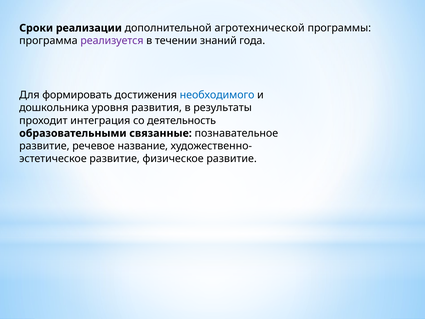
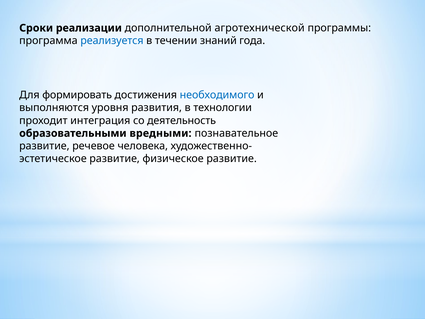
реализуется colour: purple -> blue
дошкольника: дошкольника -> выполняются
результаты: результаты -> технологии
связанные: связанные -> вредными
название: название -> человека
